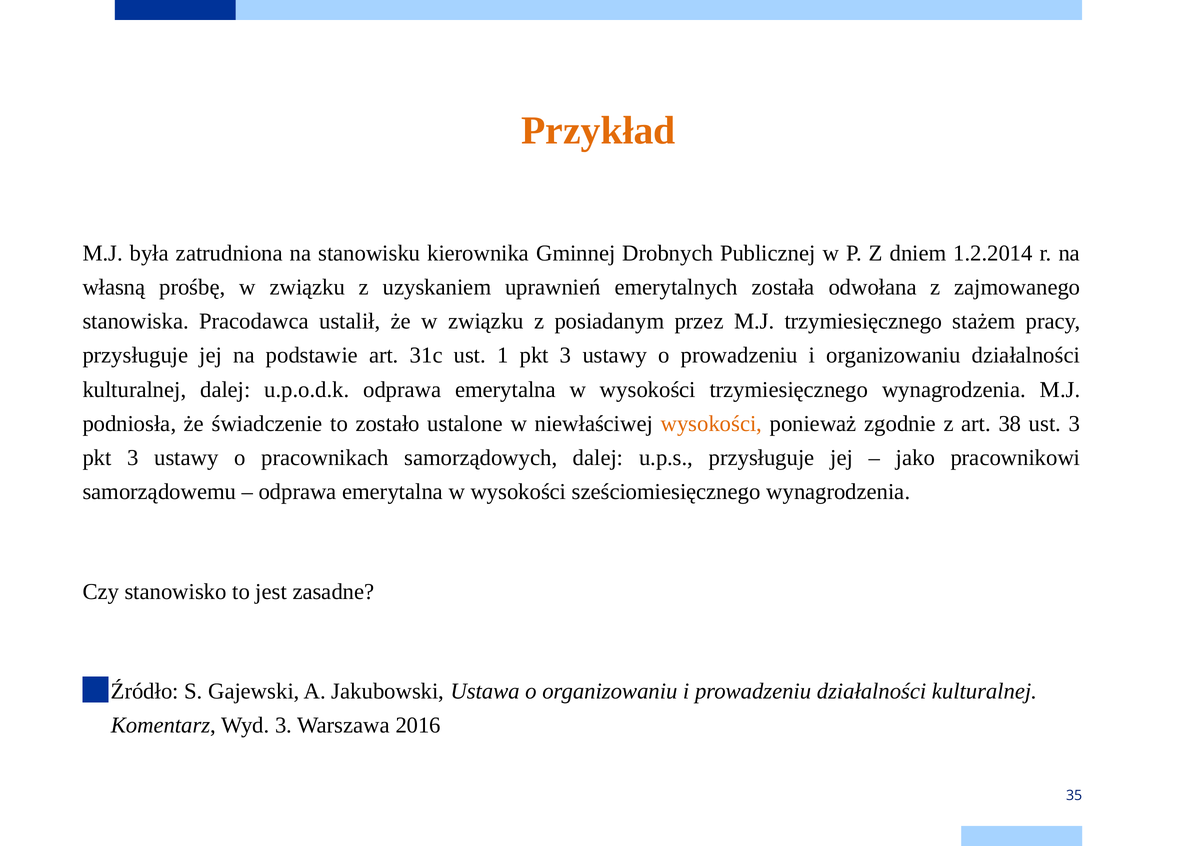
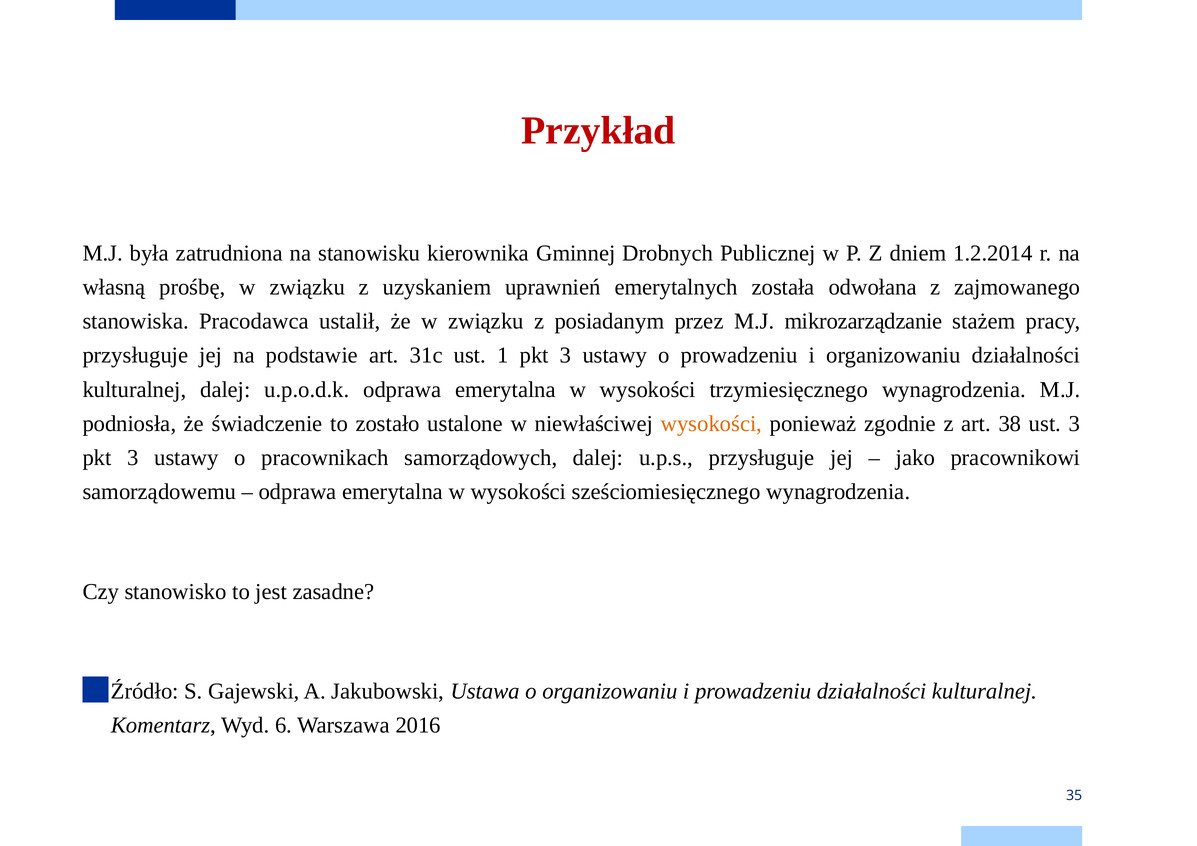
Przykład colour: orange -> red
M.J trzymiesięcznego: trzymiesięcznego -> mikrozarządzanie
Wyd 3: 3 -> 6
